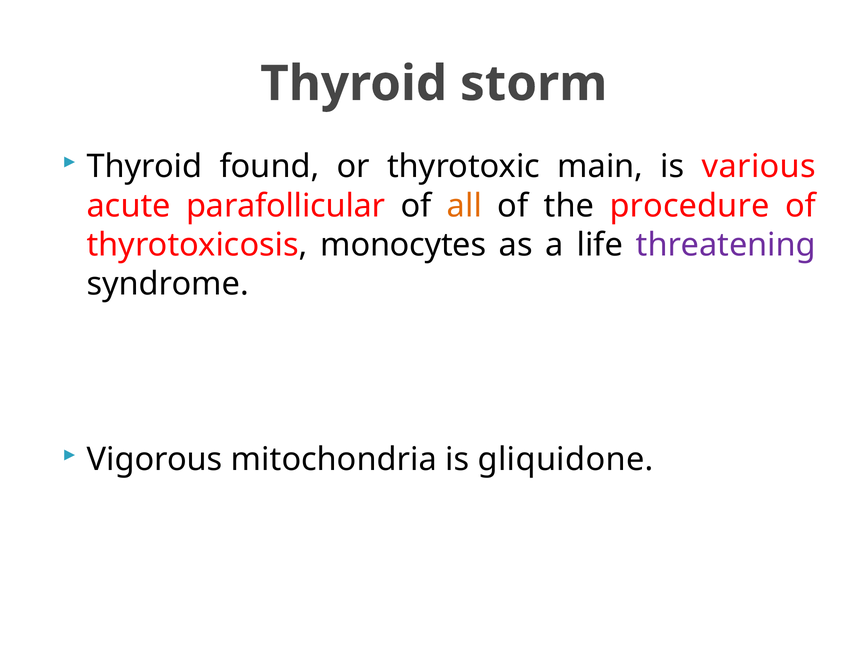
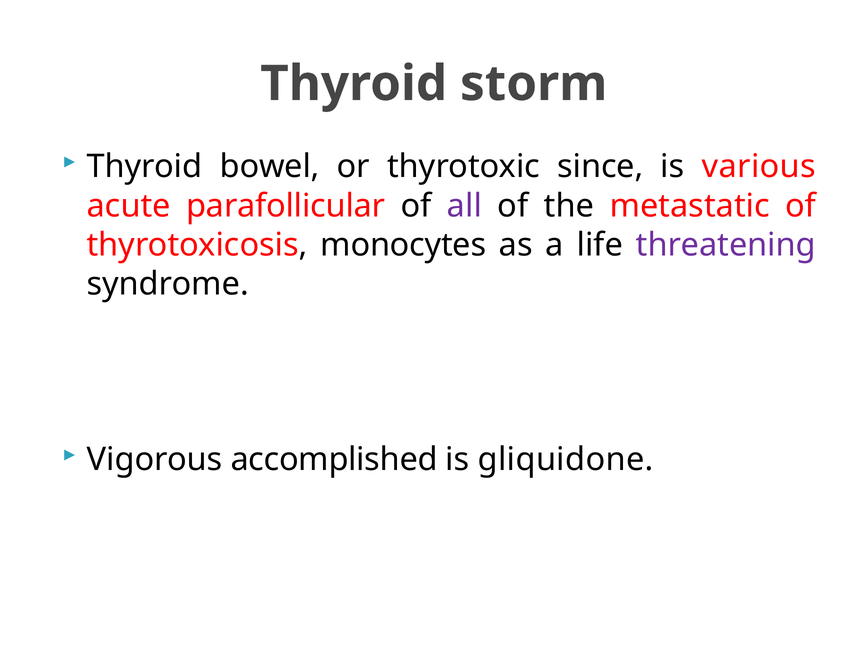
found: found -> bowel
main: main -> since
all colour: orange -> purple
procedure: procedure -> metastatic
mitochondria: mitochondria -> accomplished
